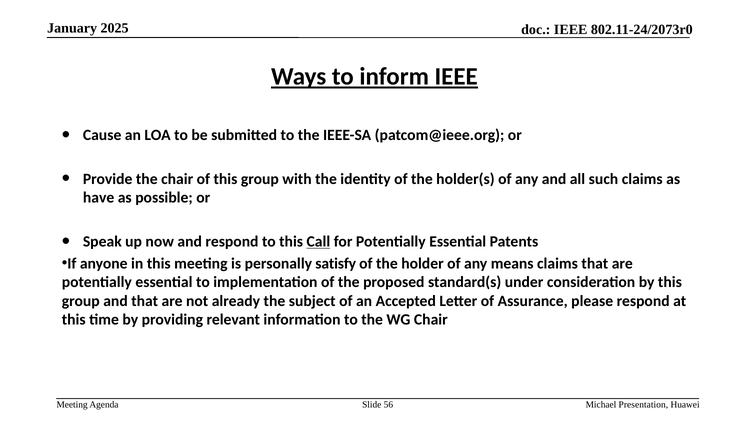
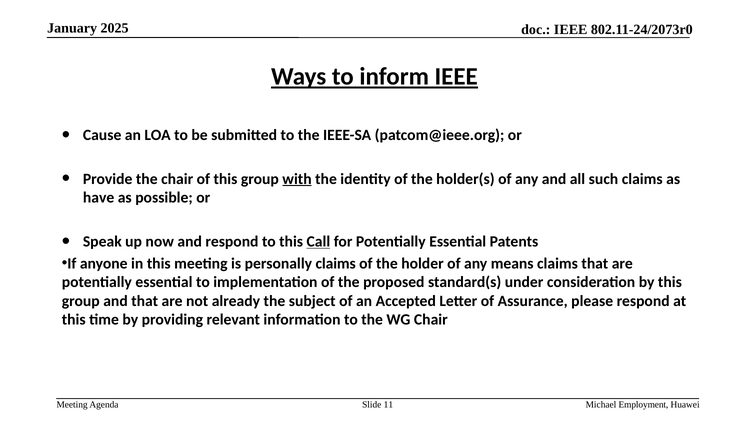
with underline: none -> present
personally satisfy: satisfy -> claims
56: 56 -> 11
Presentation: Presentation -> Employment
